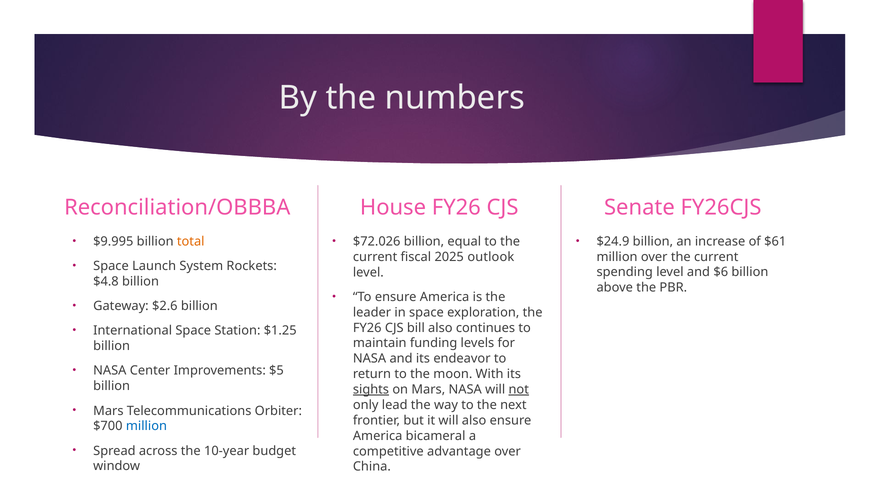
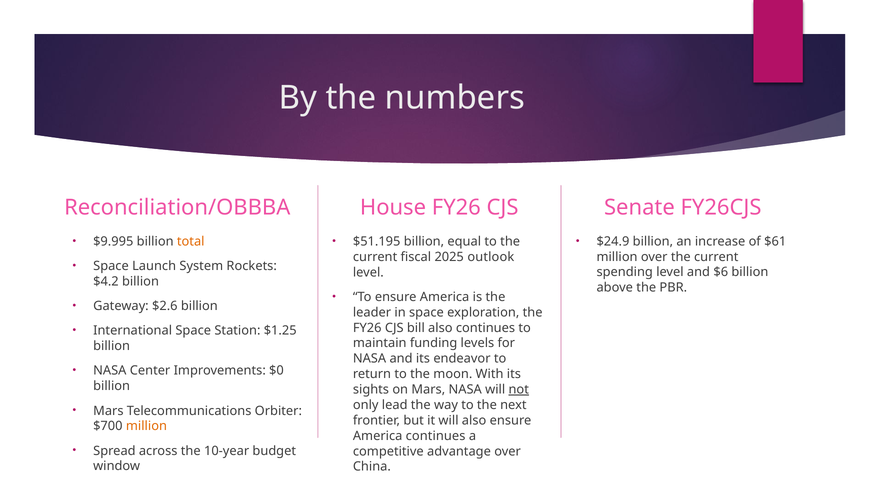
$72.026: $72.026 -> $51.195
$4.8: $4.8 -> $4.2
$5: $5 -> $0
sights underline: present -> none
million at (146, 426) colour: blue -> orange
America bicameral: bicameral -> continues
